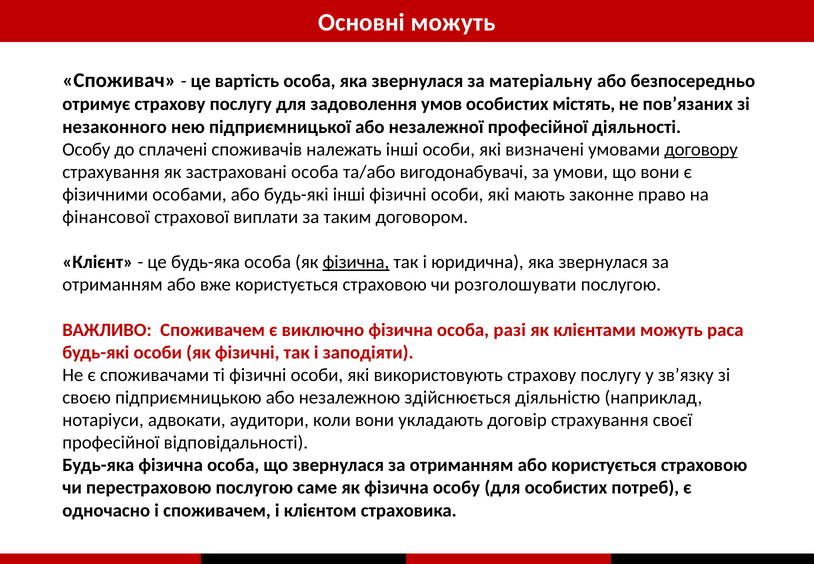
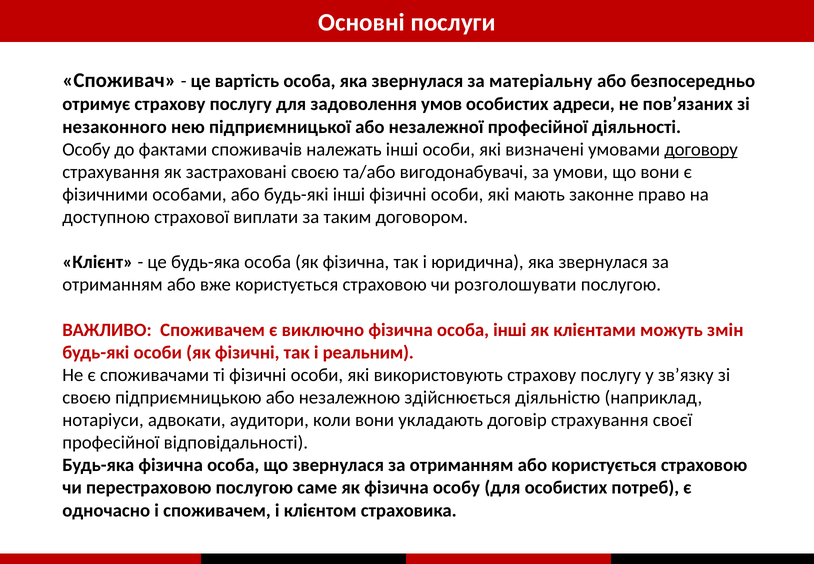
Основні можуть: можуть -> послуги
містять: містять -> адреси
сплачені: сплачені -> фактами
застраховані особа: особа -> своєю
фінансової: фінансової -> доступною
фізична at (356, 262) underline: present -> none
особа разі: разі -> інші
раса: раса -> змін
заподіяти: заподіяти -> реальним
